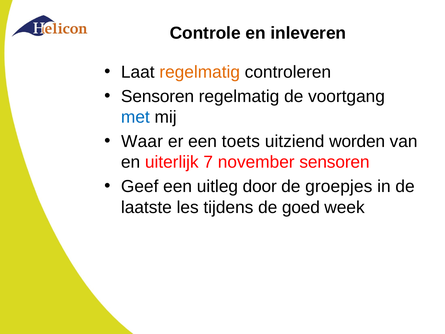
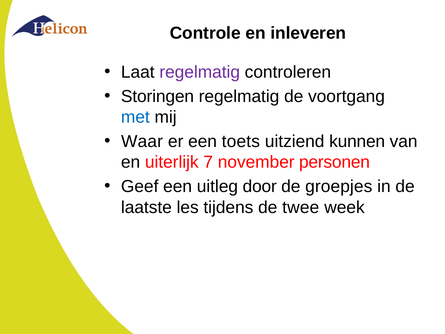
regelmatig at (200, 72) colour: orange -> purple
Sensoren at (158, 96): Sensoren -> Storingen
worden: worden -> kunnen
november sensoren: sensoren -> personen
goed: goed -> twee
